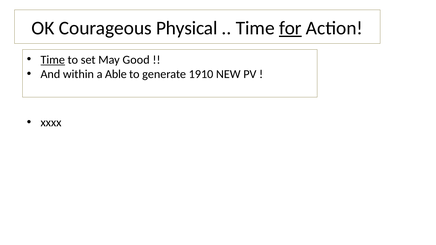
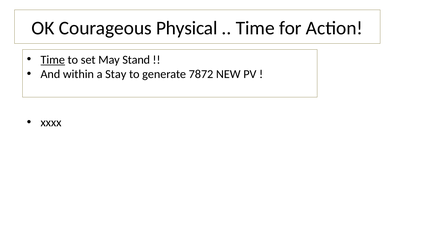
for underline: present -> none
Good: Good -> Stand
Able: Able -> Stay
1910: 1910 -> 7872
